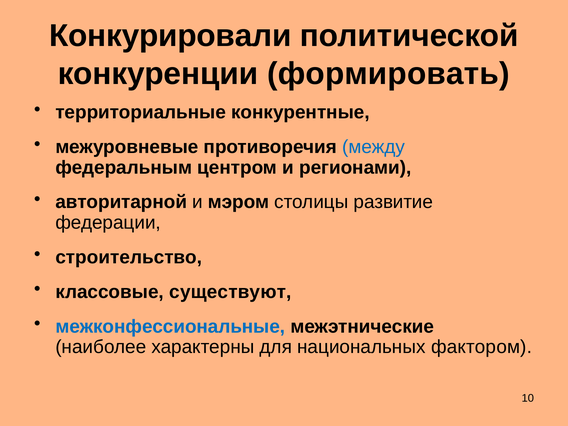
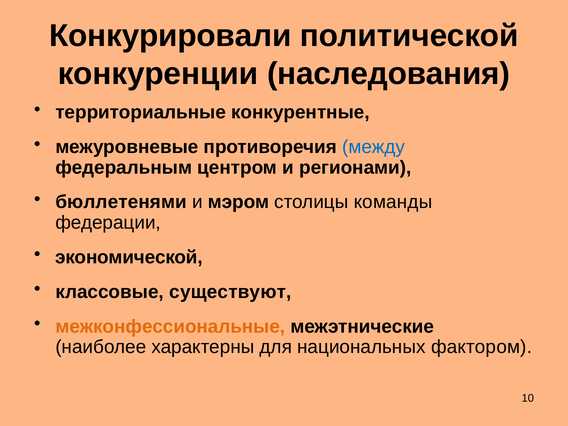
формировать: формировать -> наследования
авторитарной: авторитарной -> бюллетенями
развитие: развитие -> команды
строительство: строительство -> экономической
межконфессиональные colour: blue -> orange
